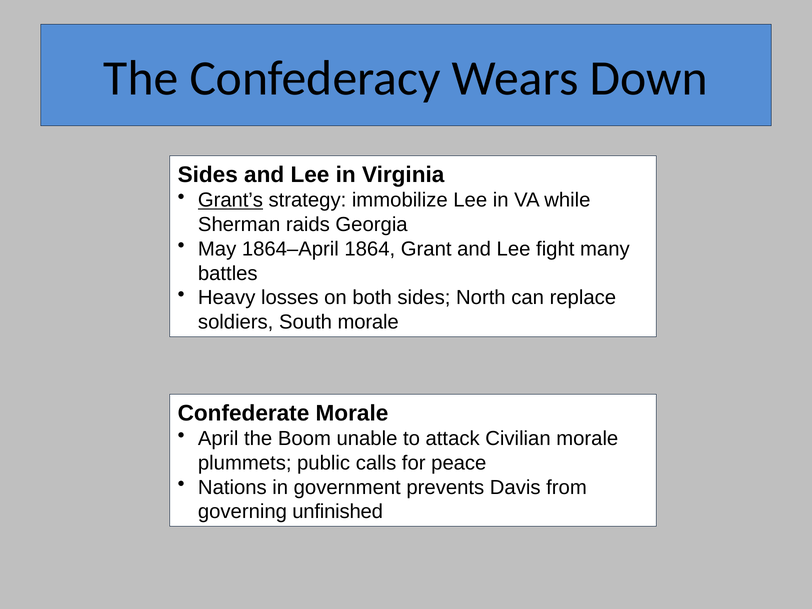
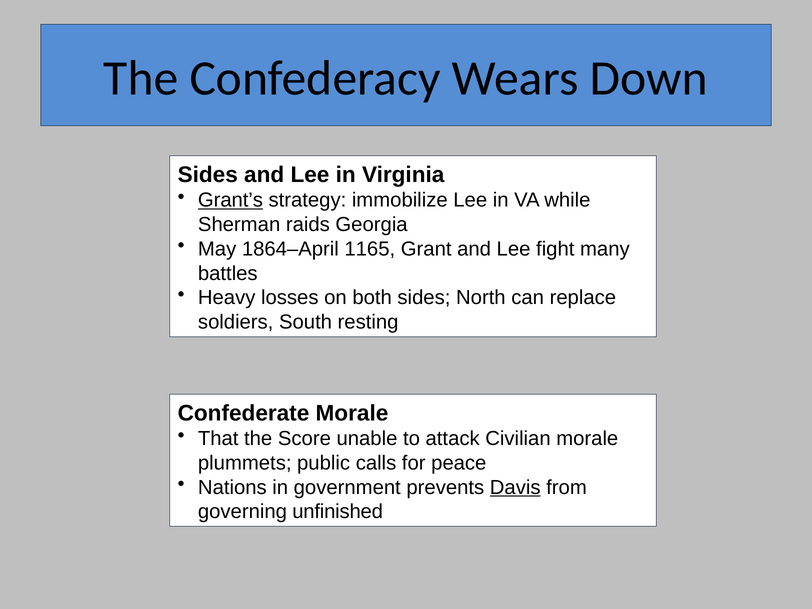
1864: 1864 -> 1165
South morale: morale -> resting
April: April -> That
Boom: Boom -> Score
Davis underline: none -> present
